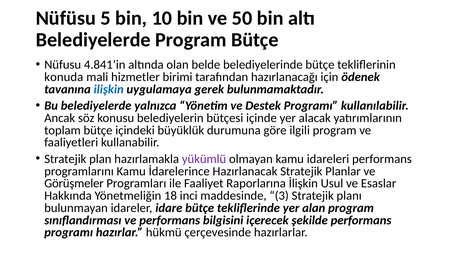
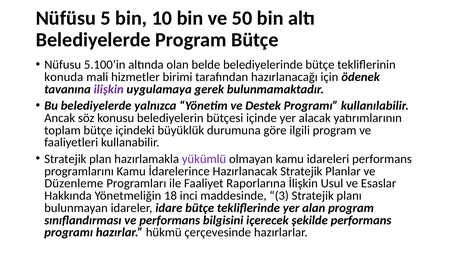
4.841’in: 4.841’in -> 5.100’in
ilişkin colour: blue -> purple
Görüşmeler: Görüşmeler -> Düzenleme
